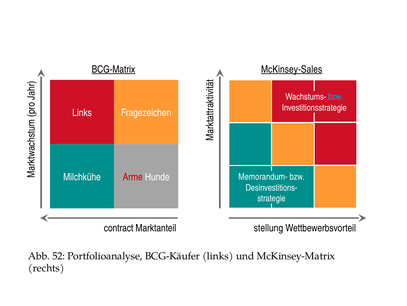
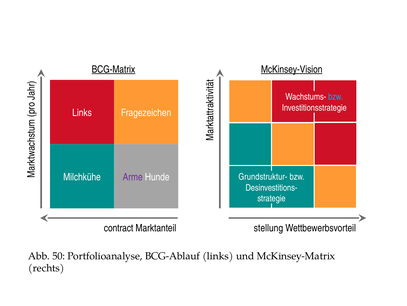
McKinsey-Sales: McKinsey-Sales -> McKinsey-Vision
Arme colour: red -> purple
Memorandum-: Memorandum- -> Grundstruktur-
52: 52 -> 50
BCG-Käufer: BCG-Käufer -> BCG-Ablauf
